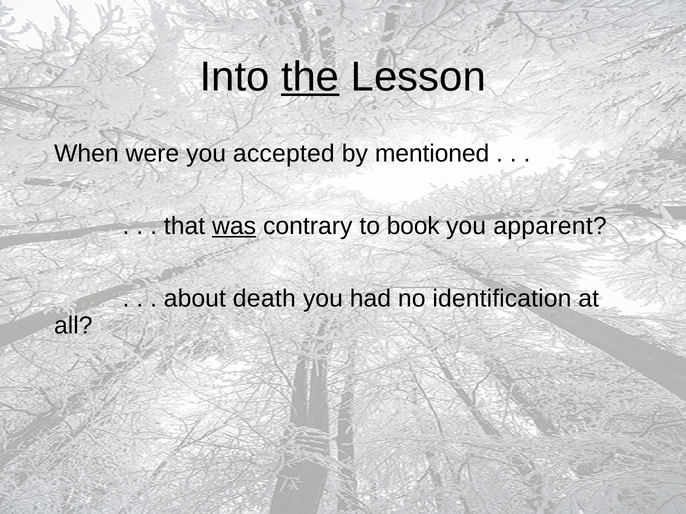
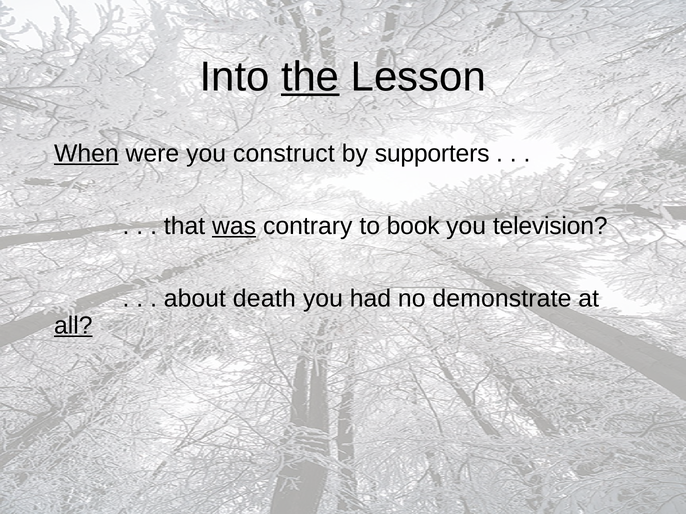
When underline: none -> present
accepted: accepted -> construct
mentioned: mentioned -> supporters
apparent: apparent -> television
identification: identification -> demonstrate
all underline: none -> present
